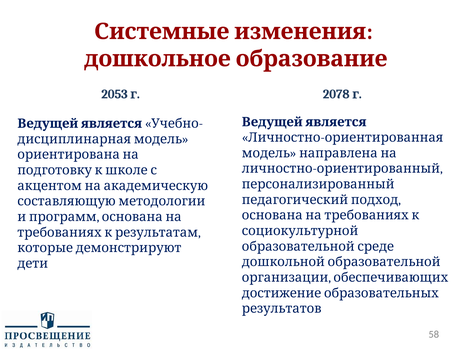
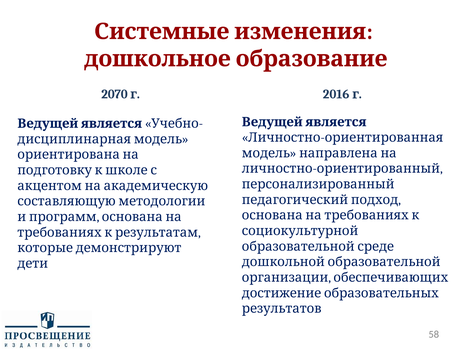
2053: 2053 -> 2070
2078: 2078 -> 2016
